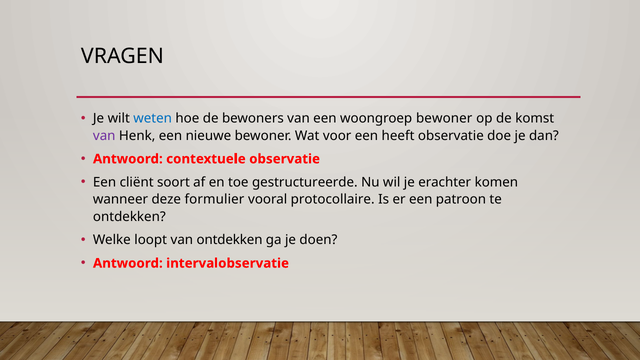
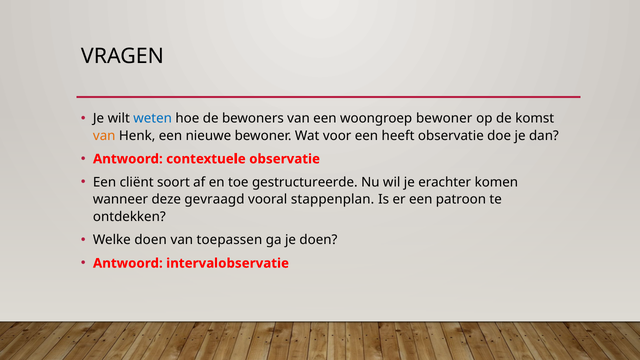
van at (104, 136) colour: purple -> orange
formulier: formulier -> gevraagd
protocollaire: protocollaire -> stappenplan
Welke loopt: loopt -> doen
van ontdekken: ontdekken -> toepassen
